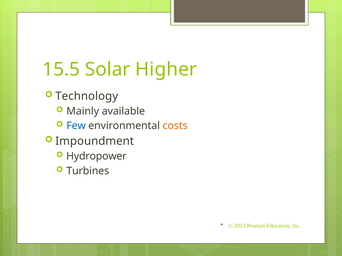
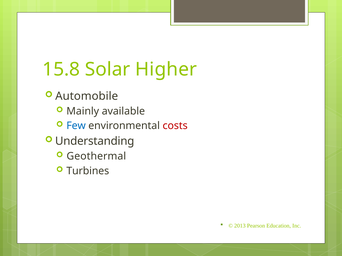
15.5: 15.5 -> 15.8
Technology: Technology -> Automobile
costs colour: orange -> red
Impoundment: Impoundment -> Understanding
Hydropower: Hydropower -> Geothermal
